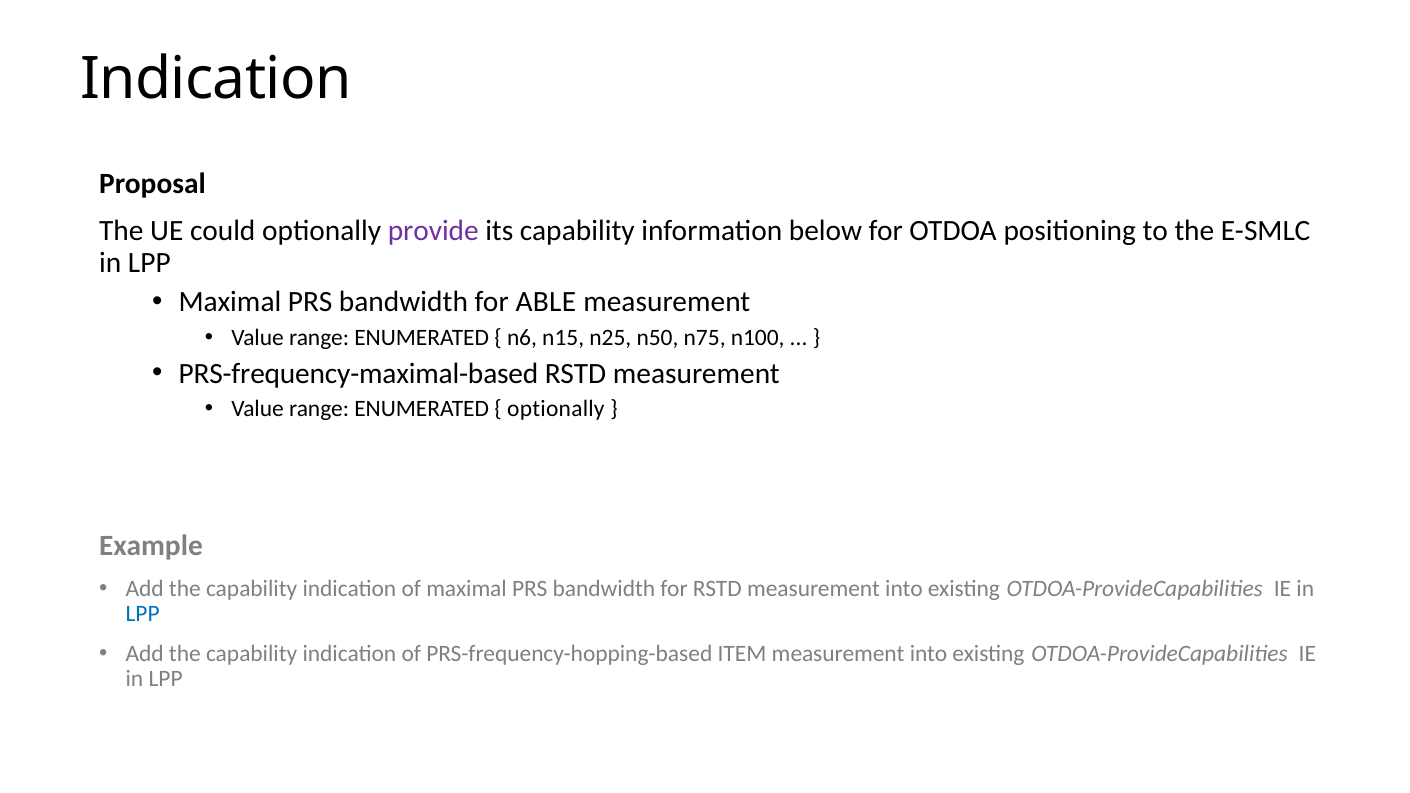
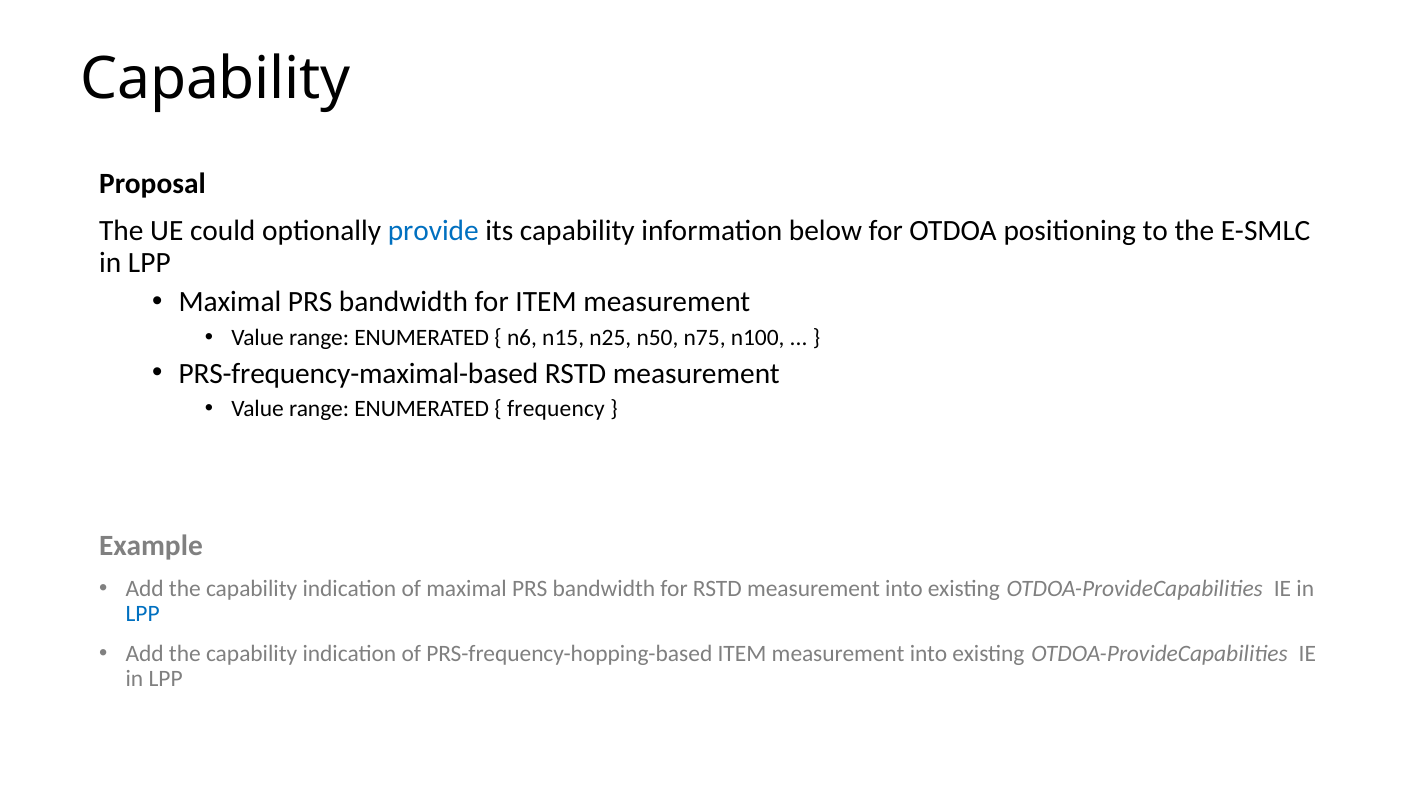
Indication at (216, 79): Indication -> Capability
provide colour: purple -> blue
for ABLE: ABLE -> ITEM
optionally at (556, 409): optionally -> frequency
